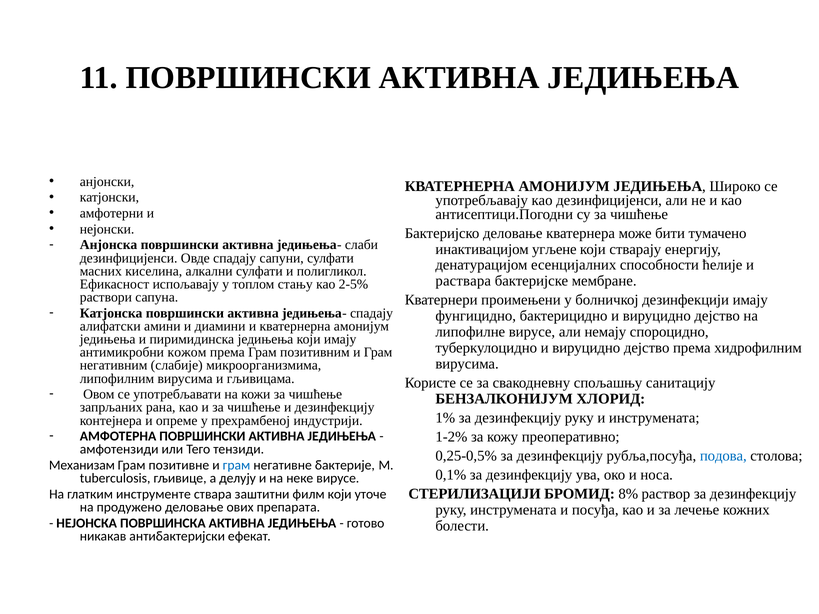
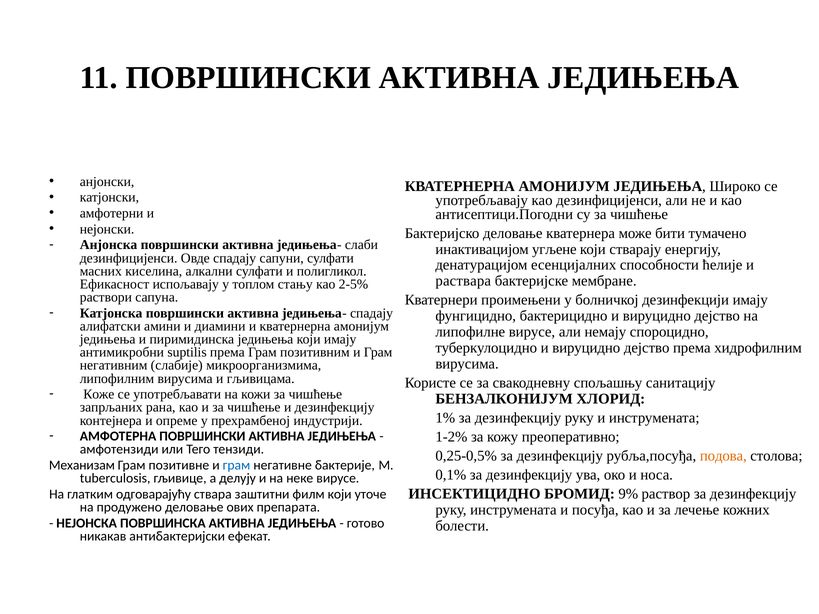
кожом: кожом -> suptilis
Овом: Овом -> Коже
подова colour: blue -> orange
СТЕРИЛИЗАЦИЈИ: СТЕРИЛИЗАЦИЈИ -> ИНСЕКТИЦИДНО
8%: 8% -> 9%
инструменте: инструменте -> одговарајућу
